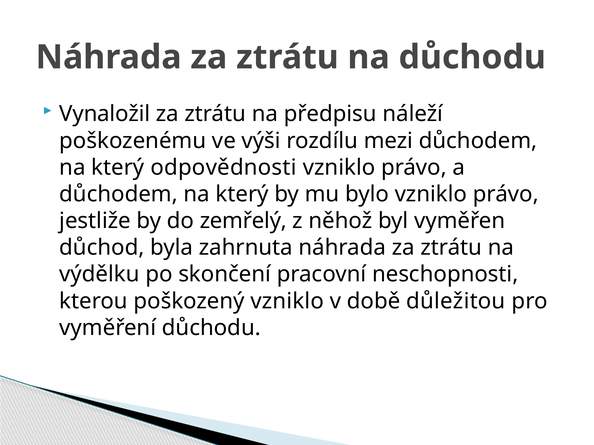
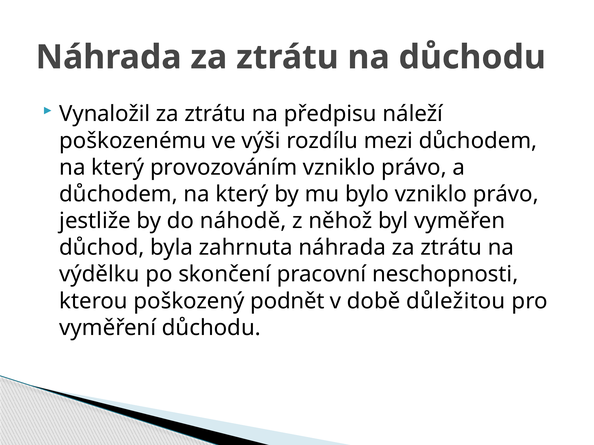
odpovědnosti: odpovědnosti -> provozováním
zemřelý: zemřelý -> náhodě
poškozený vzniklo: vzniklo -> podnět
